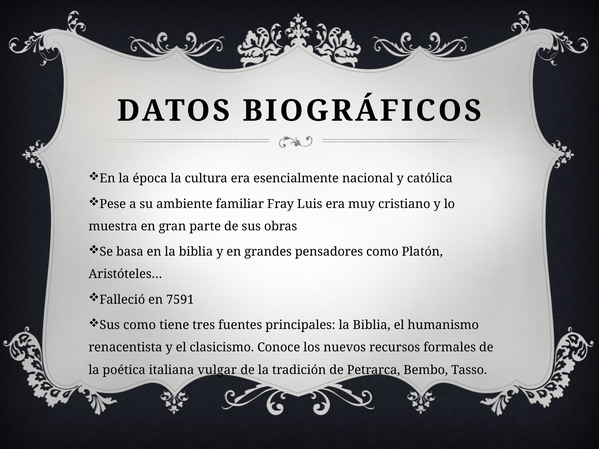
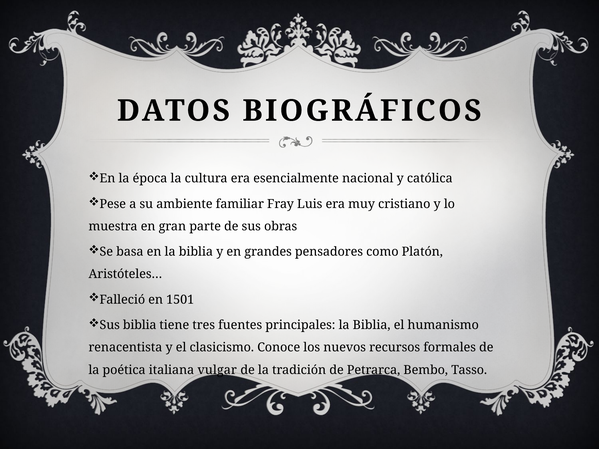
7591: 7591 -> 1501
Sus como: como -> biblia
